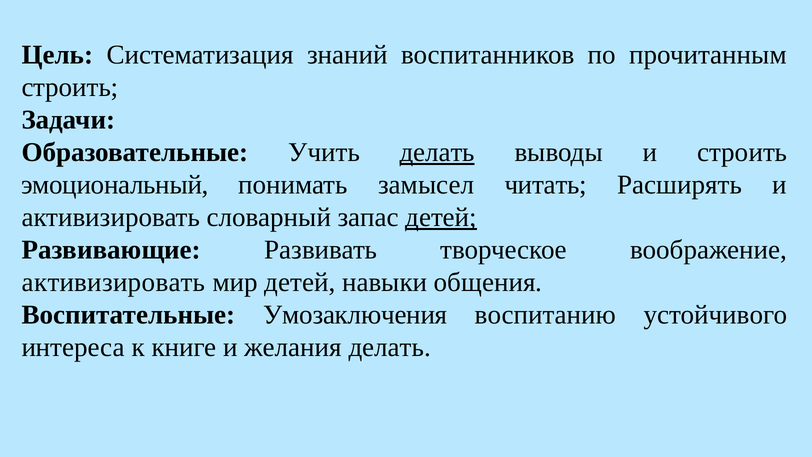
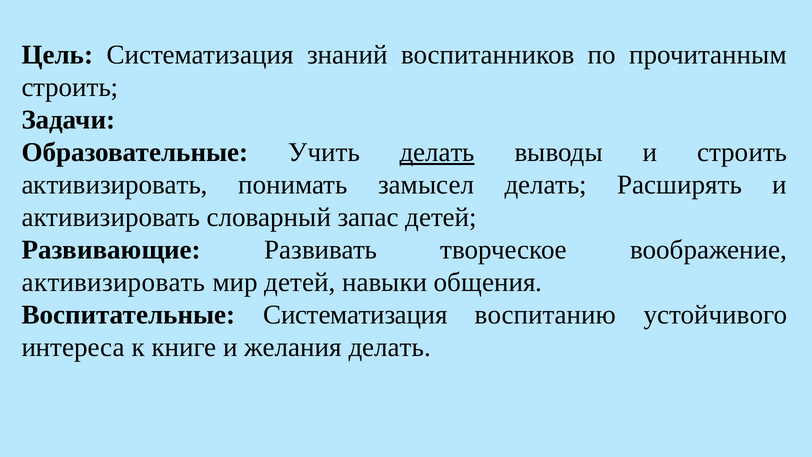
эмоциональный at (115, 185): эмоциональный -> активизировать
замысел читать: читать -> делать
детей at (441, 217) underline: present -> none
Воспитательные Умозаключения: Умозаключения -> Систематизация
